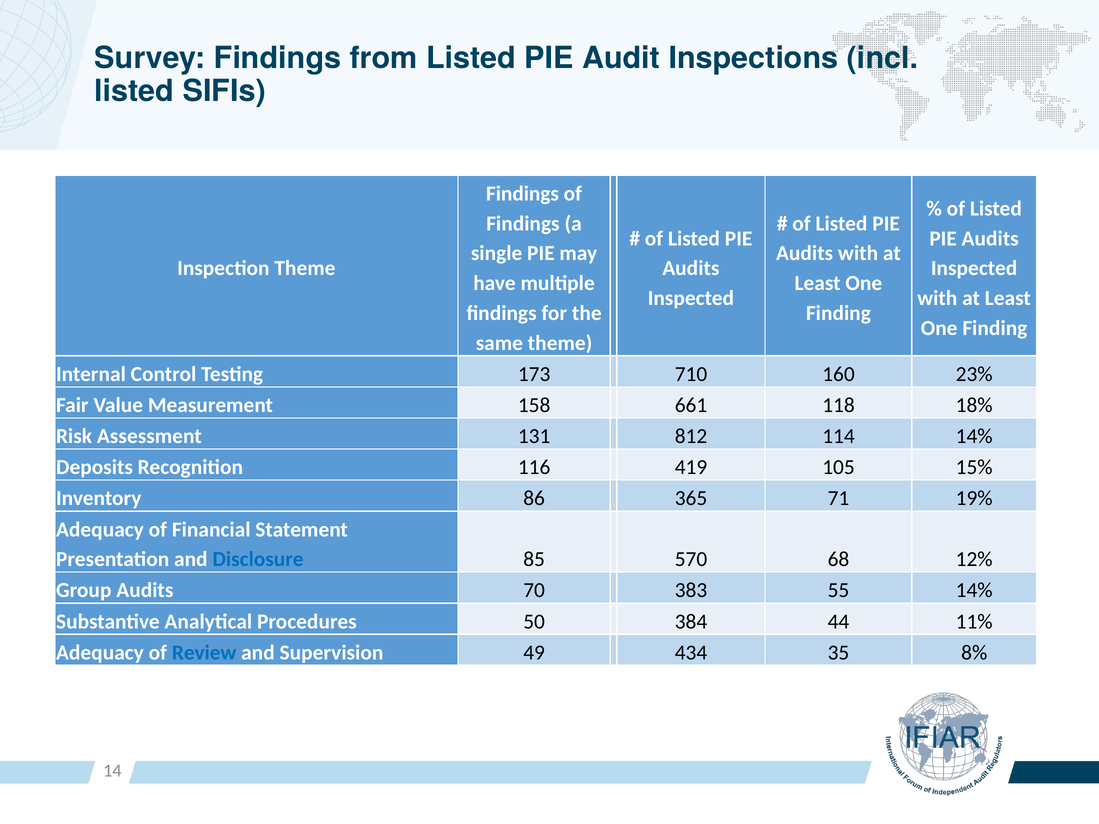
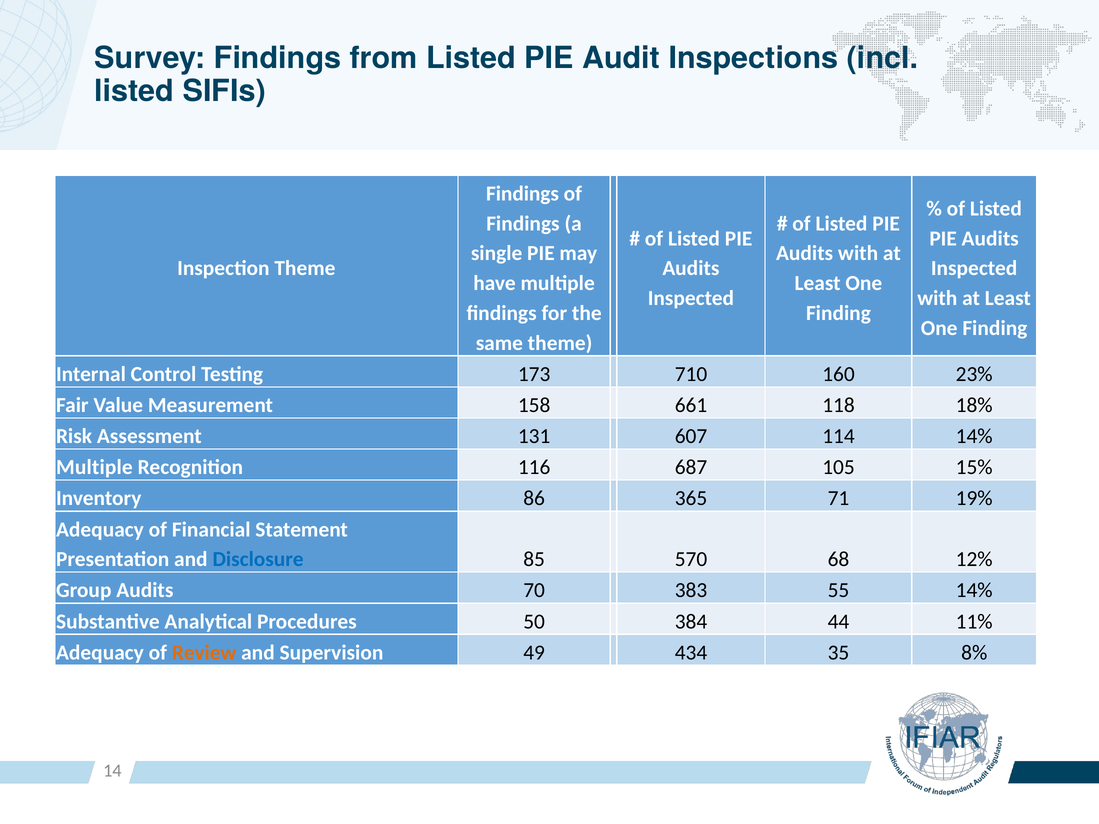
812: 812 -> 607
Deposits at (94, 468): Deposits -> Multiple
419: 419 -> 687
Review colour: blue -> orange
